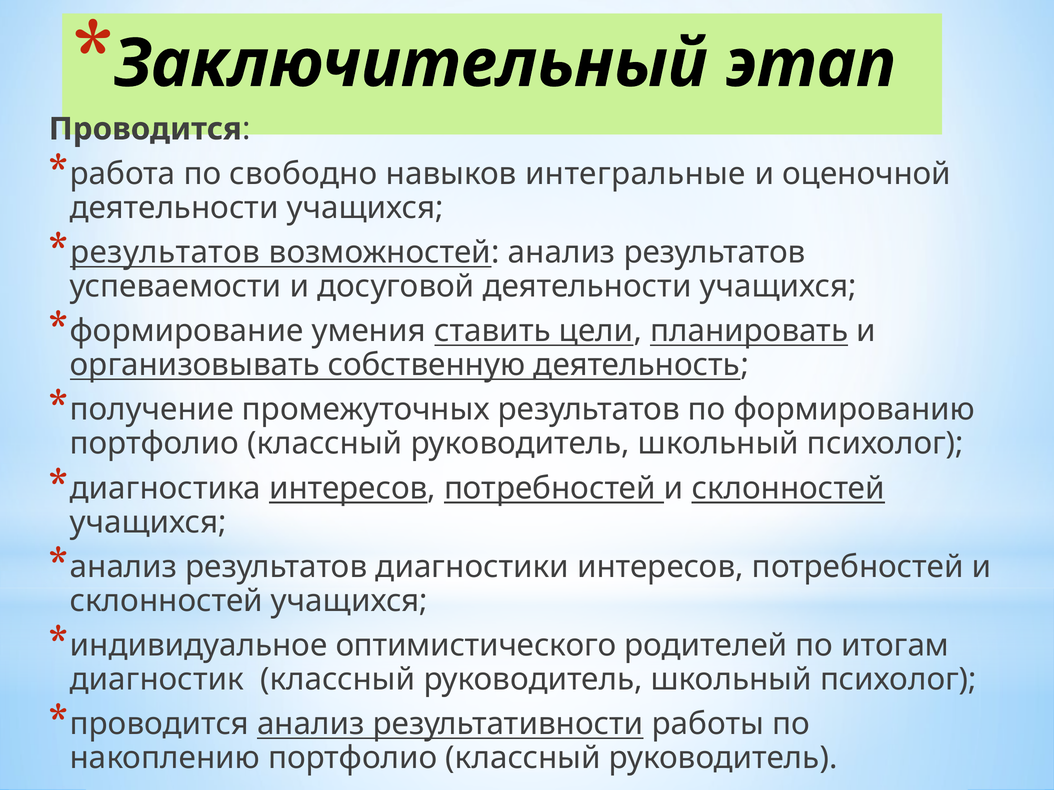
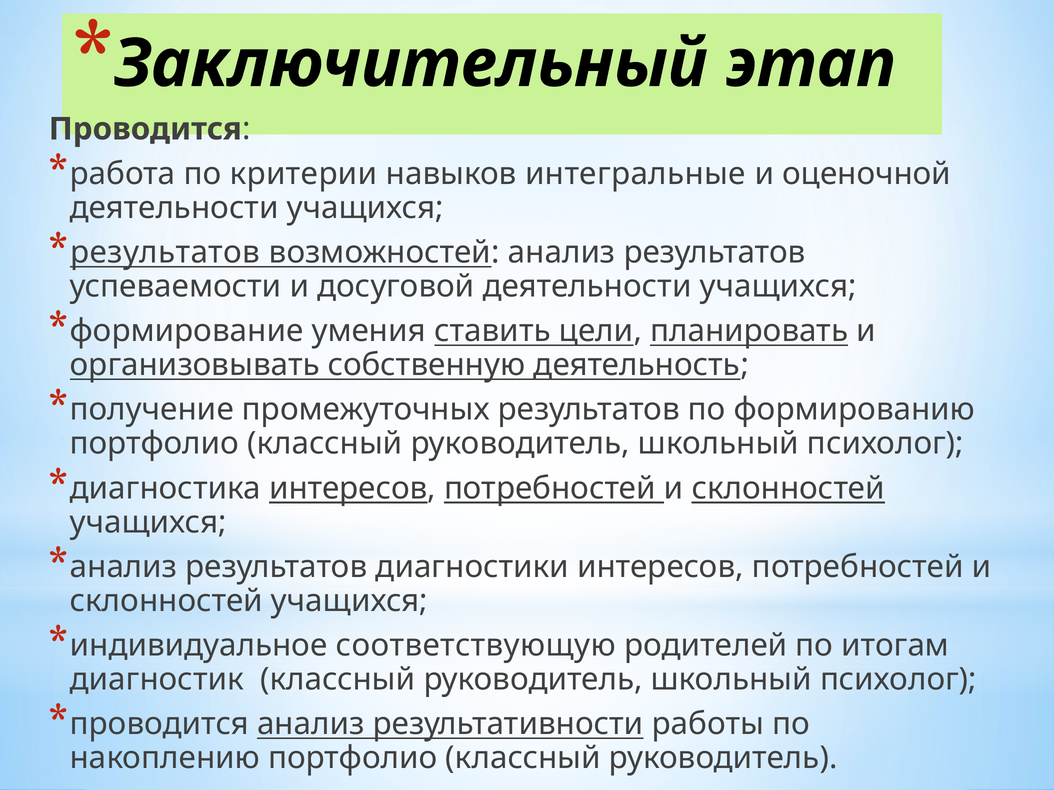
свободно: свободно -> критерии
оптимистического: оптимистического -> соответствующую
